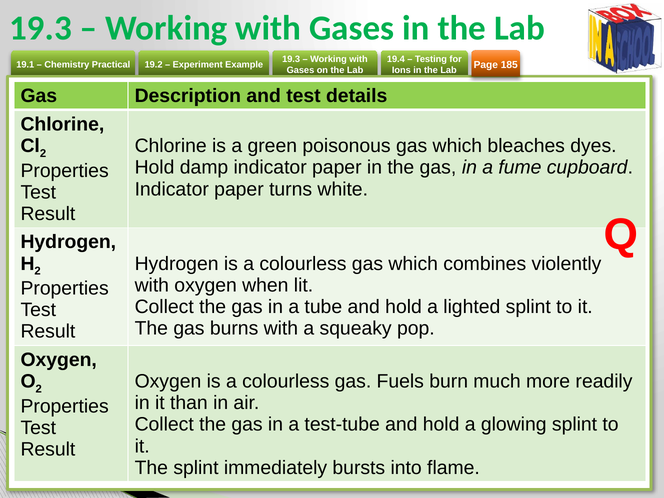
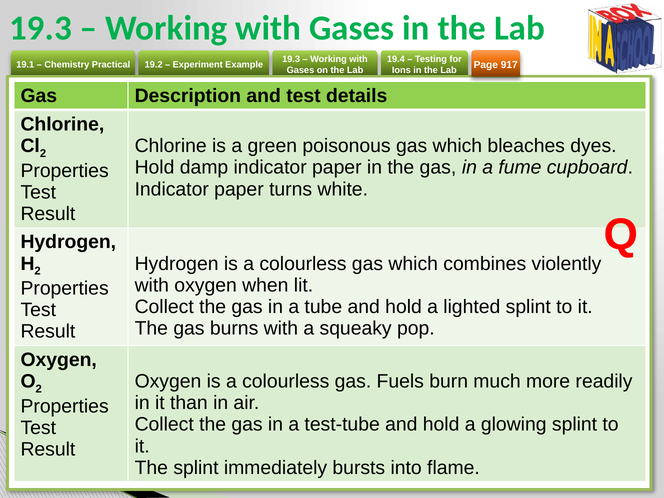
185: 185 -> 917
